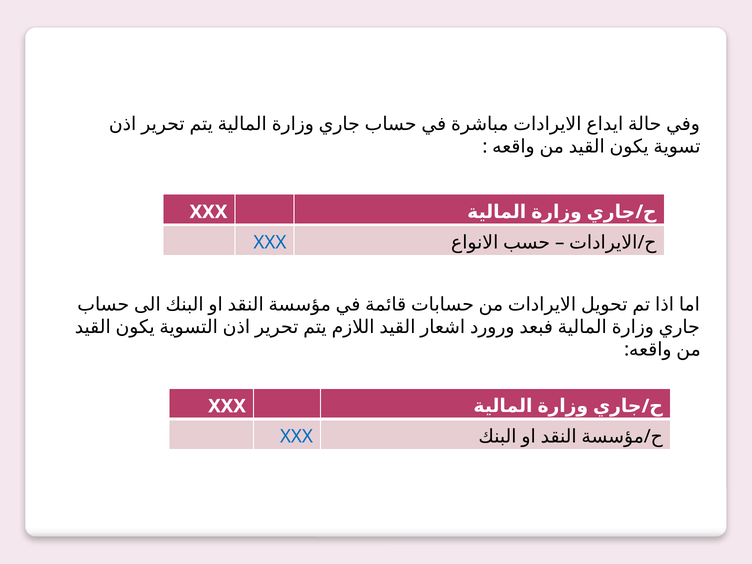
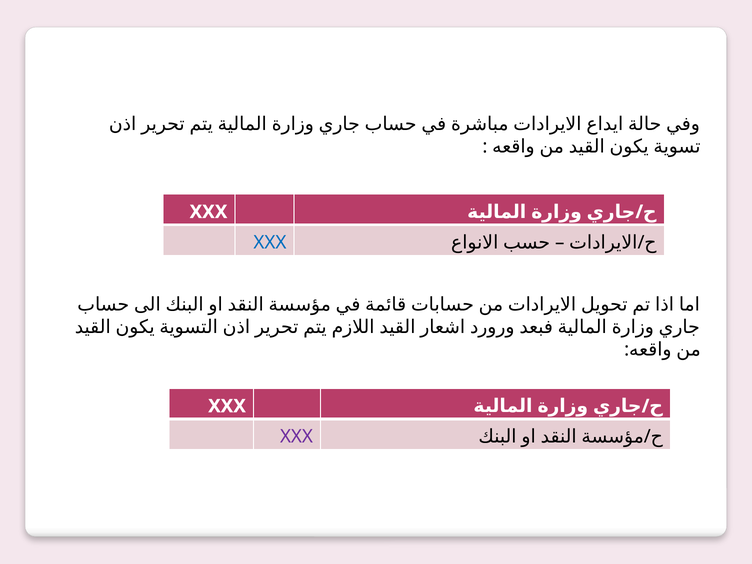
XXX at (297, 437) colour: blue -> purple
